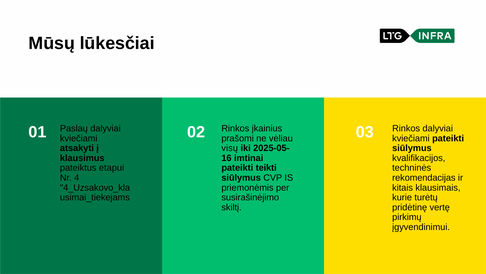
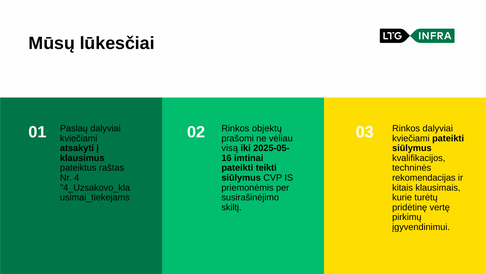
įkainius: įkainius -> objektų
visų: visų -> visą
etapui: etapui -> raštas
